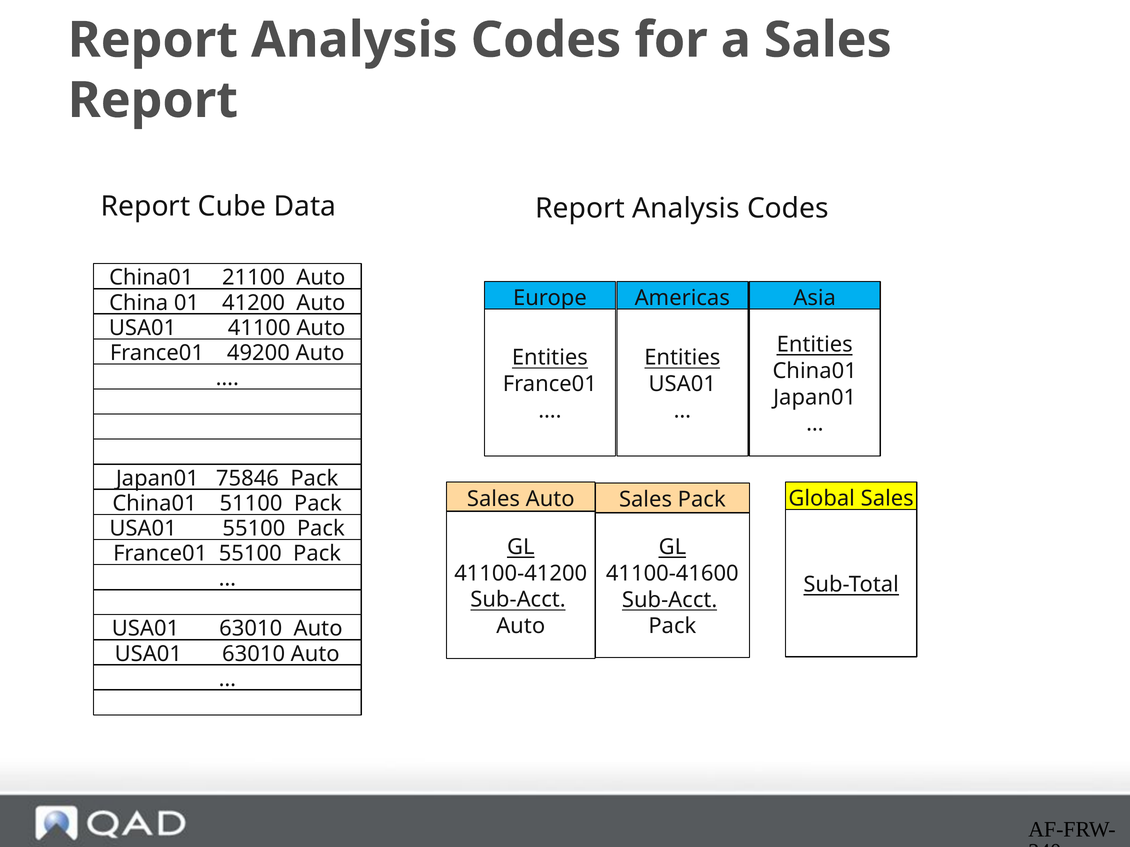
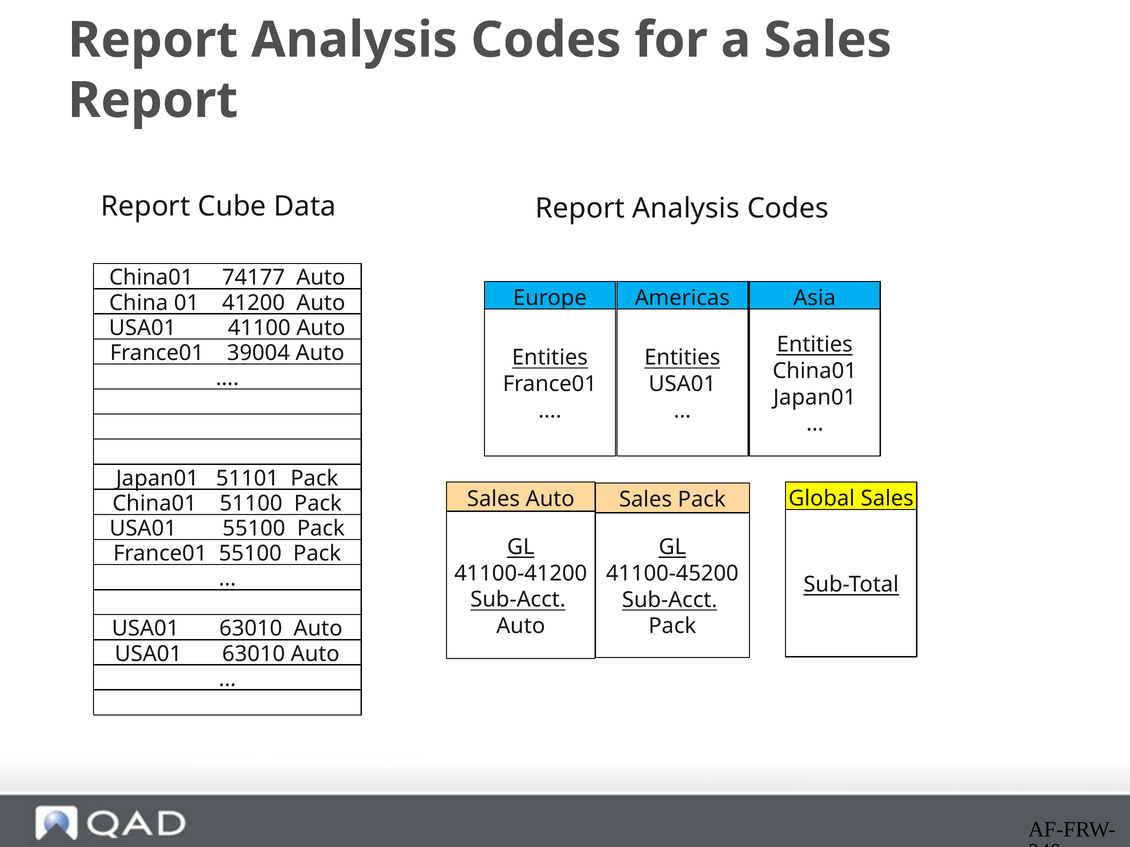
21100: 21100 -> 74177
49200: 49200 -> 39004
75846: 75846 -> 51101
41100-41600: 41100-41600 -> 41100-45200
